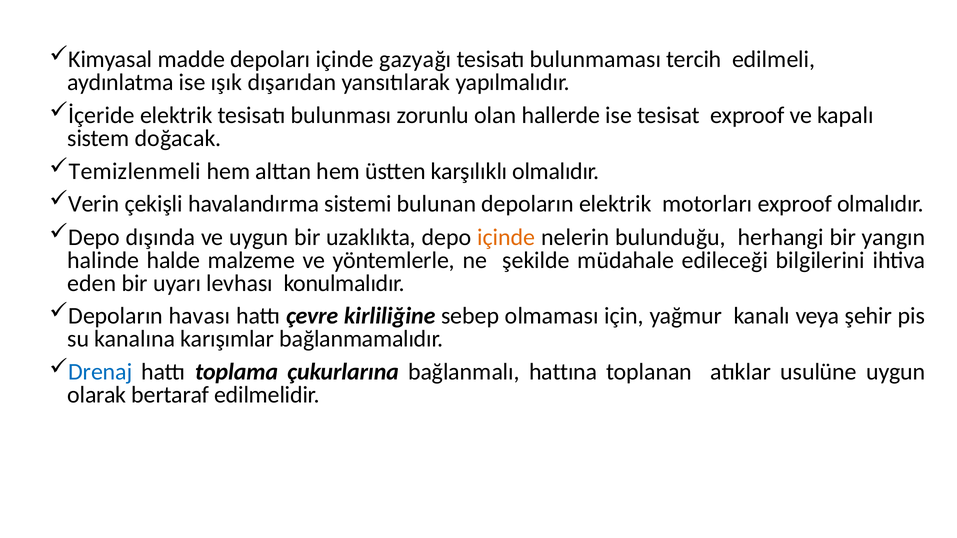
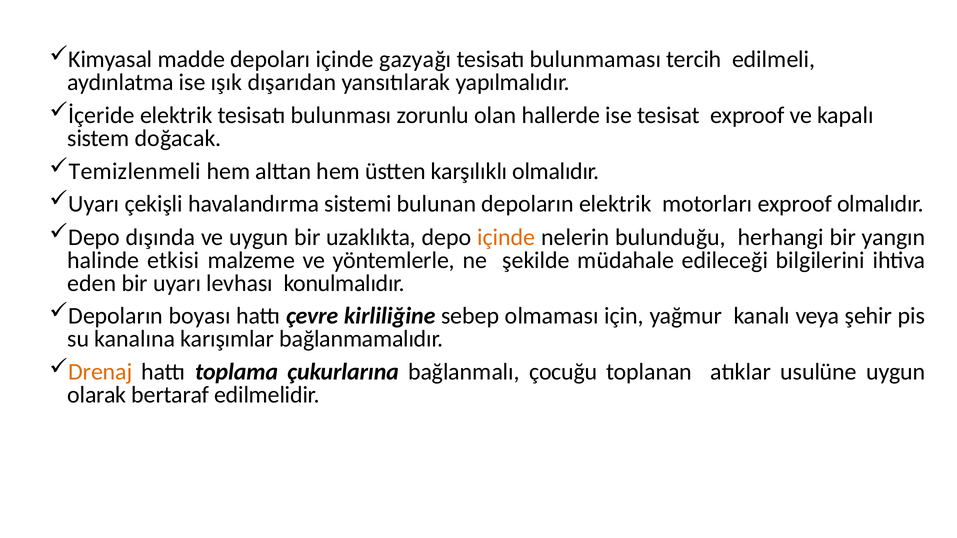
Verin at (94, 204): Verin -> Uyarı
halde: halde -> etkisi
havası: havası -> boyası
Drenaj colour: blue -> orange
hattına: hattına -> çocuğu
